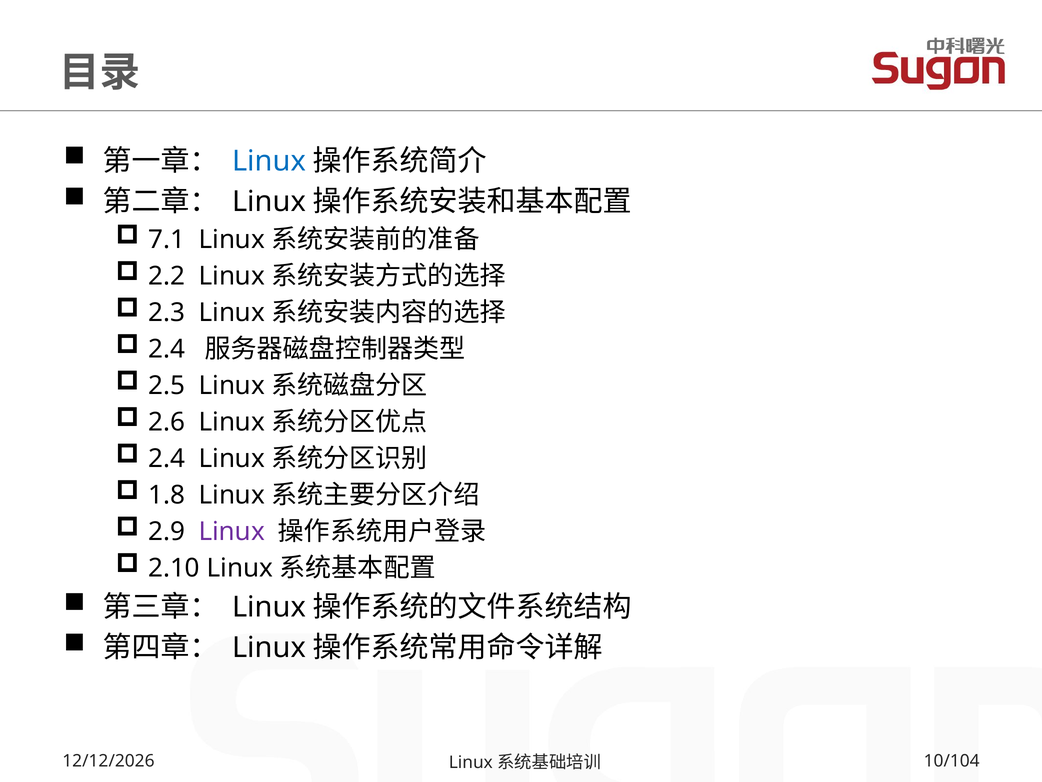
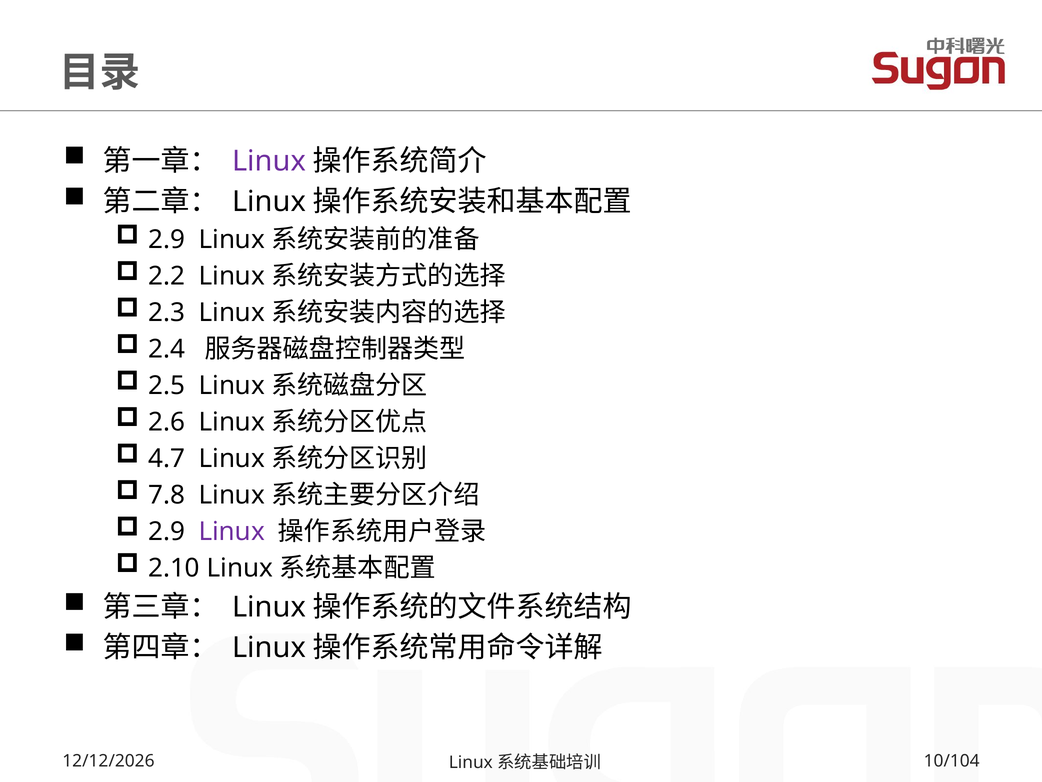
Linux at (269, 161) colour: blue -> purple
7.1 at (167, 240): 7.1 -> 2.9
2.4 at (167, 458): 2.4 -> 4.7
1.8: 1.8 -> 7.8
